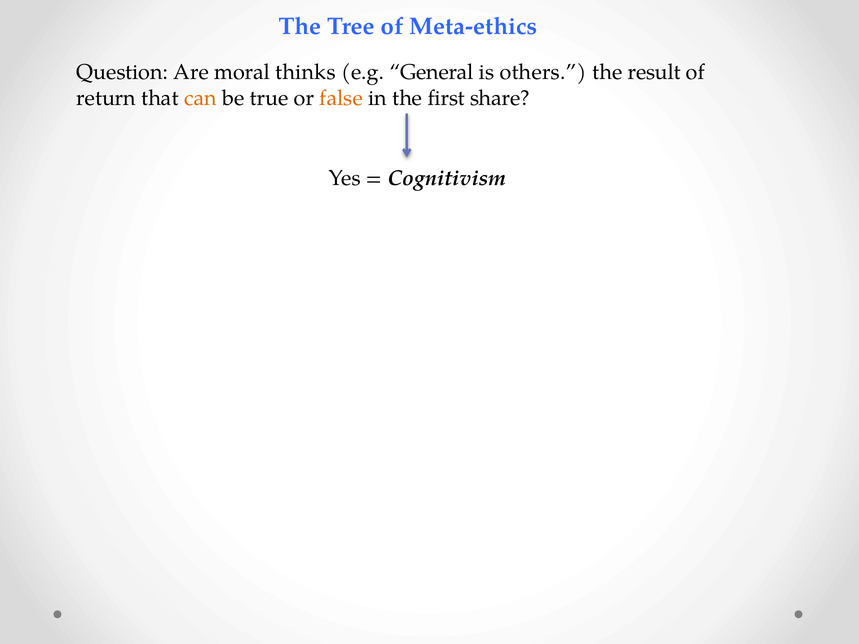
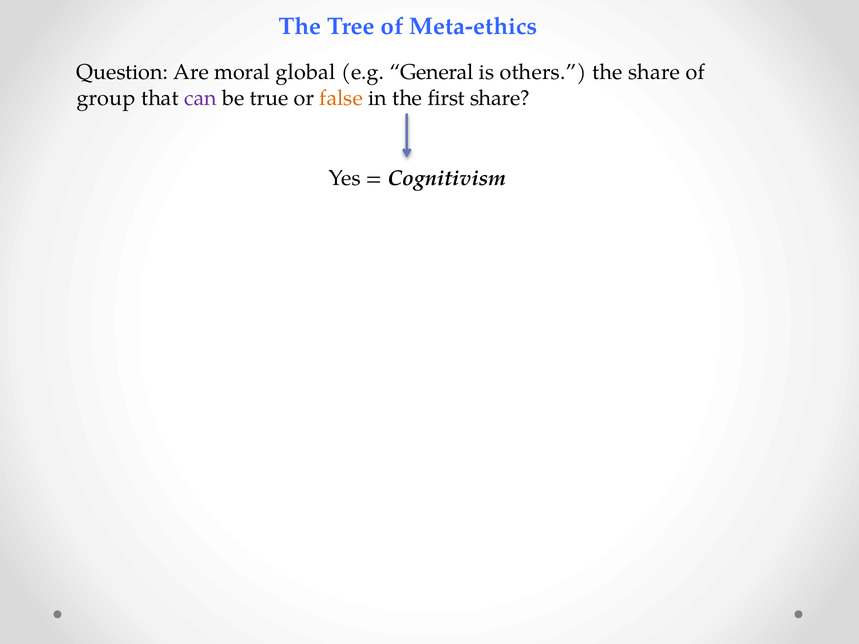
thinks: thinks -> global
the result: result -> share
return: return -> group
can colour: orange -> purple
